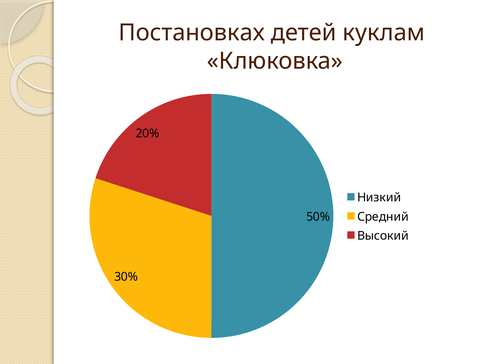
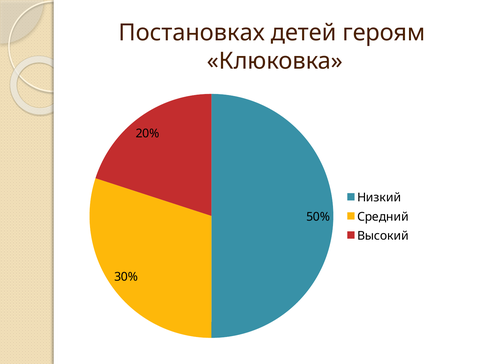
куклам: куклам -> героям
